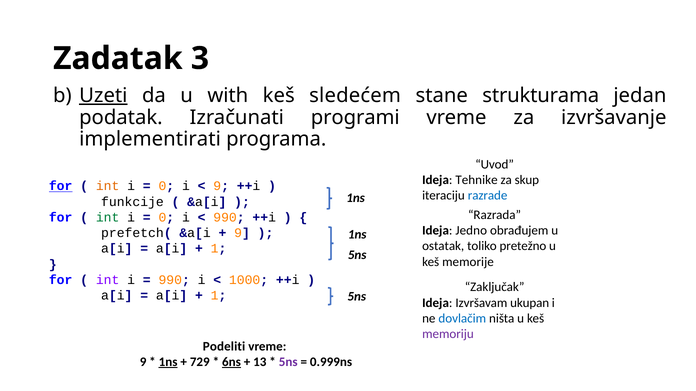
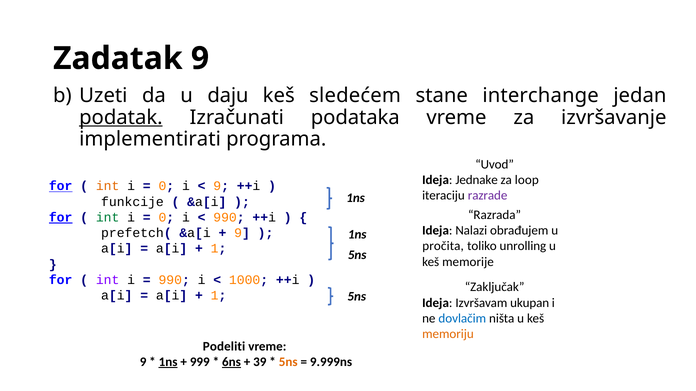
Zadatak 3: 3 -> 9
Uzeti underline: present -> none
with: with -> daju
strukturama: strukturama -> interchange
podatak underline: none -> present
programi: programi -> podataka
Tehnike: Tehnike -> Jednake
skup: skup -> loop
razrade colour: blue -> purple
for at (61, 218) underline: none -> present
Jedno: Jedno -> Nalazi
ostatak: ostatak -> pročita
pretežno: pretežno -> unrolling
memoriju colour: purple -> orange
729: 729 -> 999
13: 13 -> 39
5ns at (288, 362) colour: purple -> orange
0.999ns: 0.999ns -> 9.999ns
